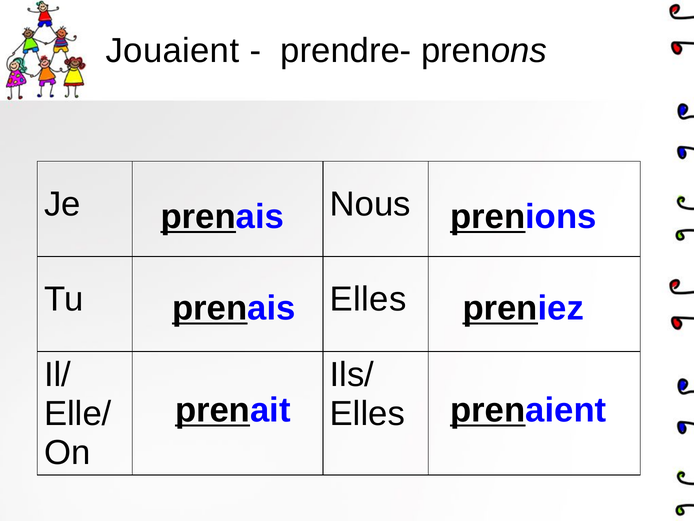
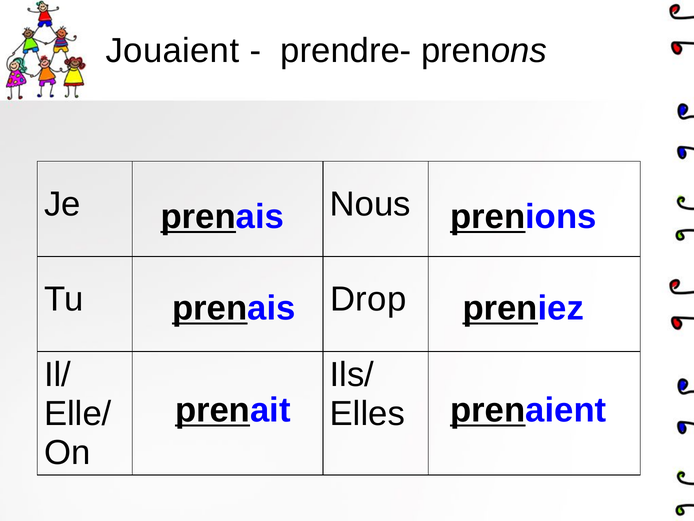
Tu Elles: Elles -> Drop
